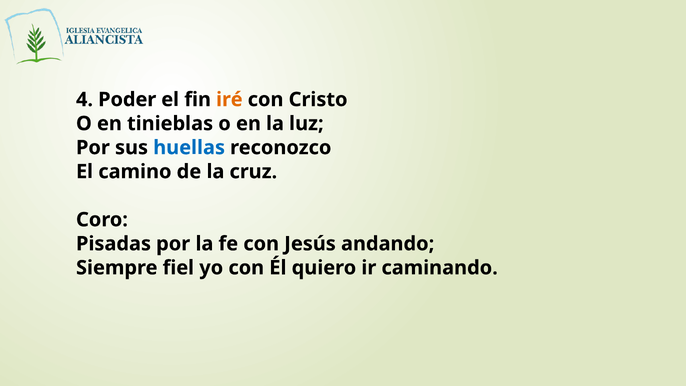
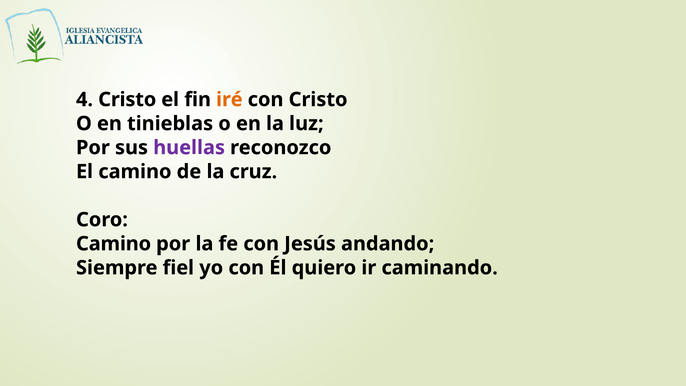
4 Poder: Poder -> Cristo
huellas colour: blue -> purple
Pisadas at (114, 244): Pisadas -> Camino
